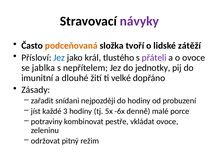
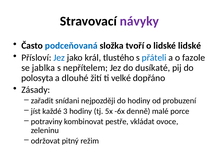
podceňovaná colour: orange -> blue
lidské zátěží: zátěží -> lidské
přáteli colour: purple -> blue
o ovoce: ovoce -> fazole
jednotky: jednotky -> dusíkaté
imunitní: imunitní -> polosyta
